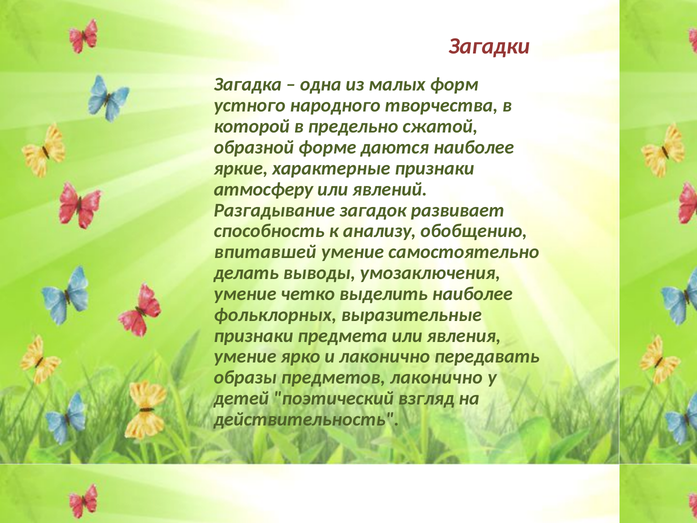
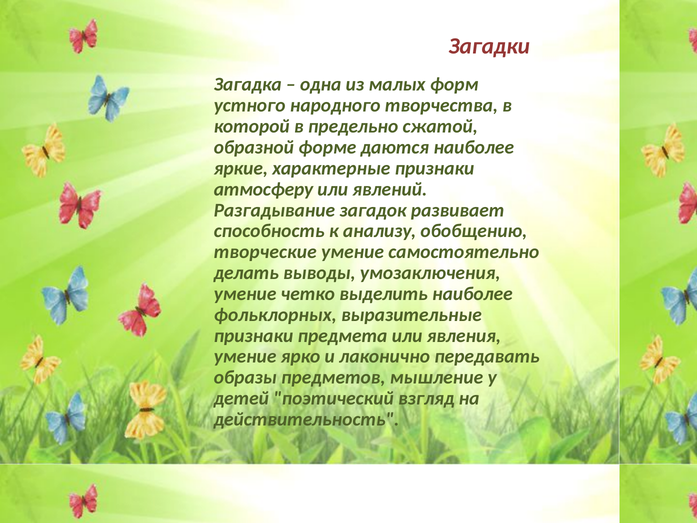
впитавшей: впитавшей -> творческие
предметов лаконично: лаконично -> мышление
